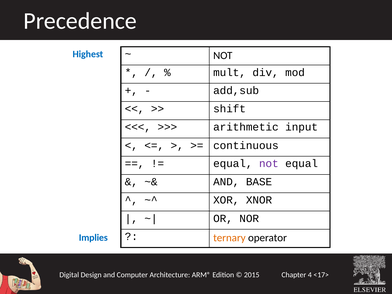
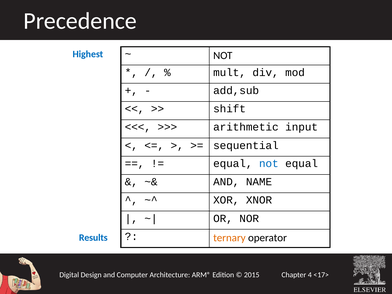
continuous: continuous -> sequential
not at (269, 164) colour: purple -> blue
BASE: BASE -> NAME
Implies: Implies -> Results
